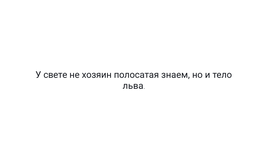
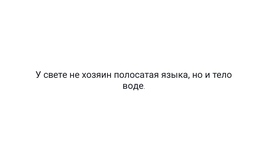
знаем: знаем -> языка
льва: льва -> воде
